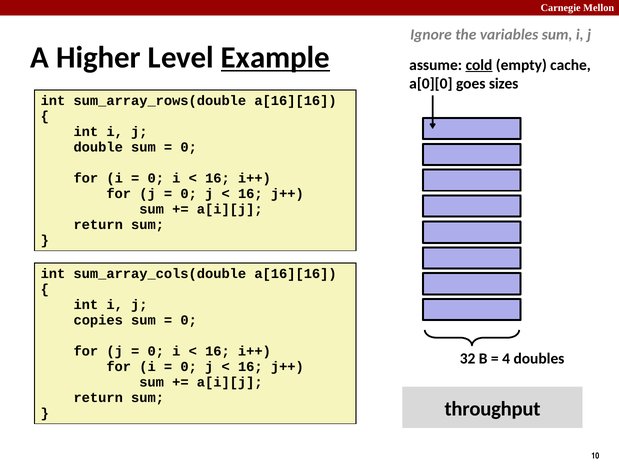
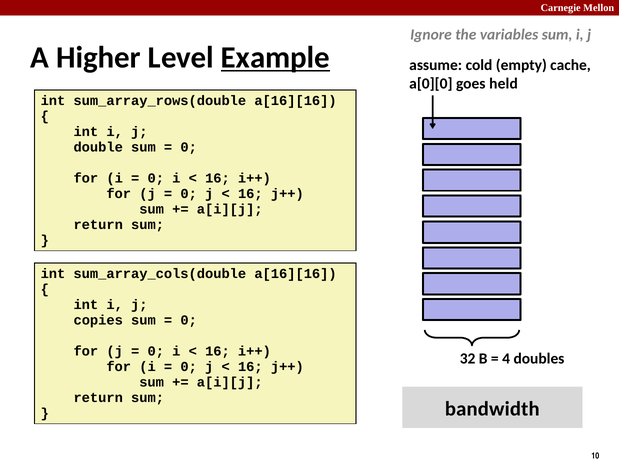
cold underline: present -> none
sizes: sizes -> held
throughput: throughput -> bandwidth
